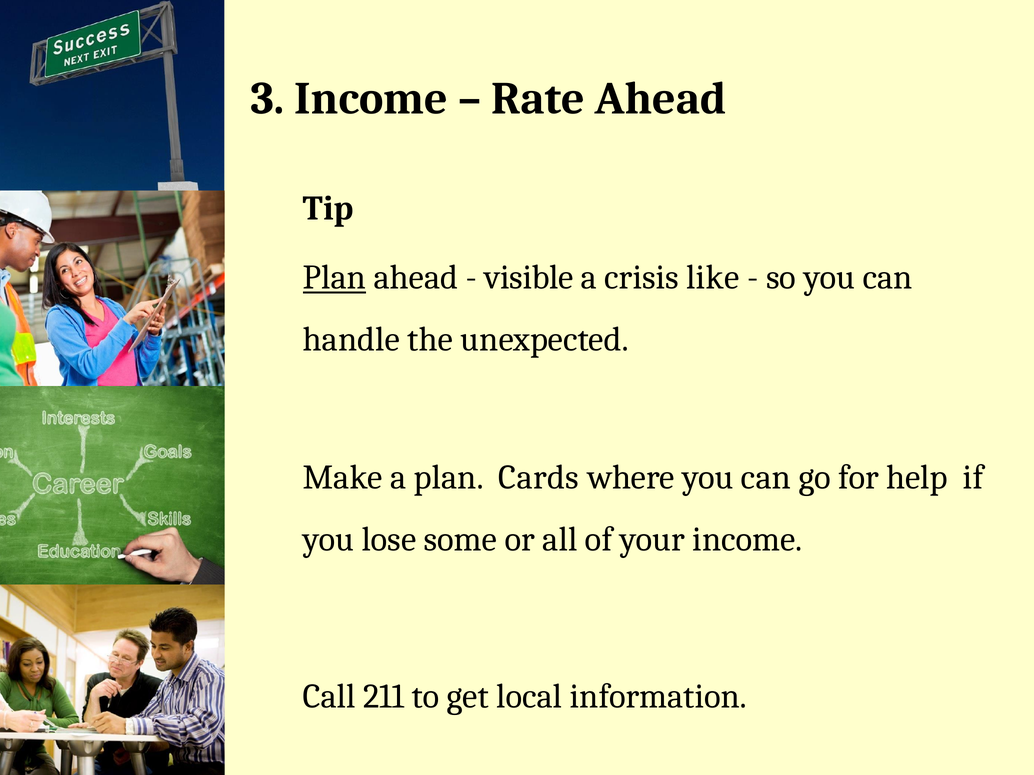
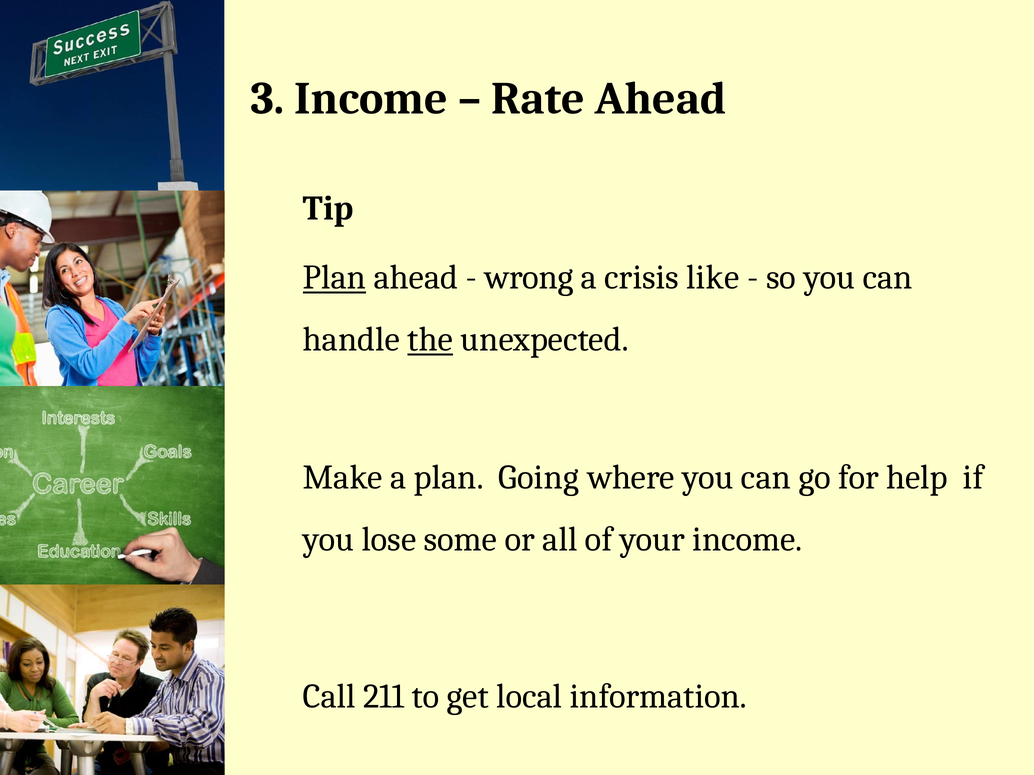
visible: visible -> wrong
the underline: none -> present
Cards: Cards -> Going
